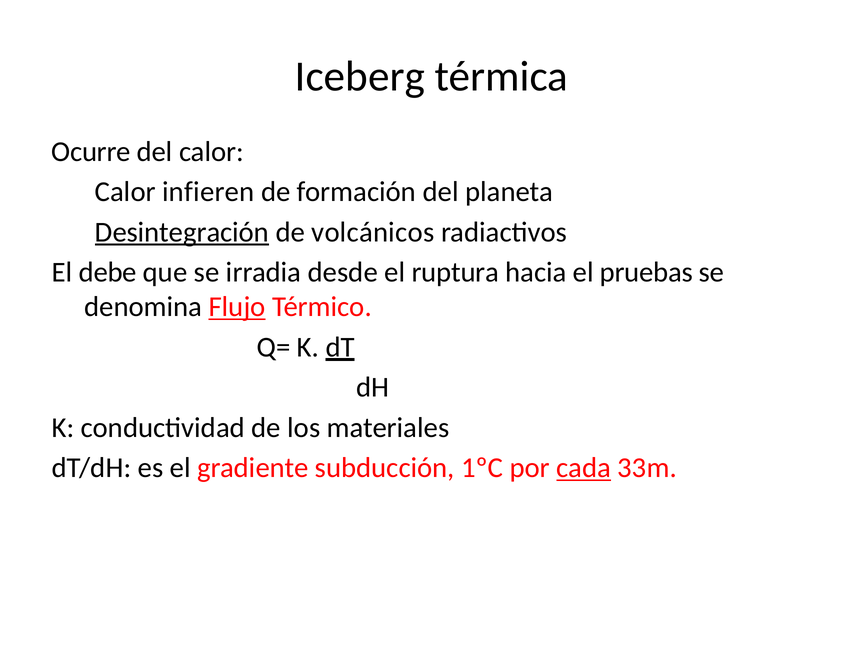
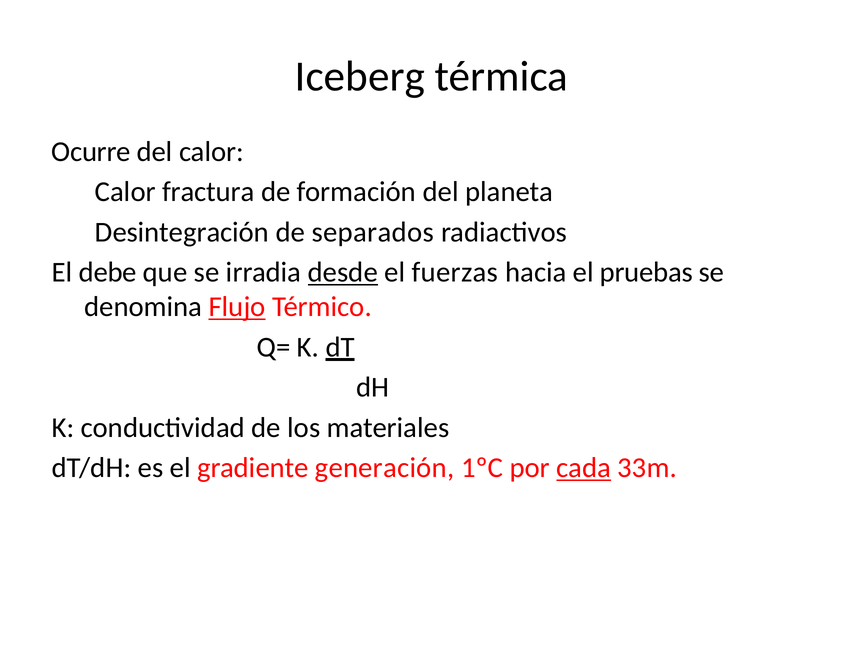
infieren: infieren -> fractura
Desintegración underline: present -> none
volcánicos: volcánicos -> separados
desde underline: none -> present
ruptura: ruptura -> fuerzas
subducción: subducción -> generación
